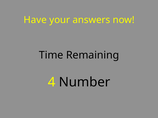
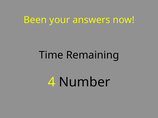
Have: Have -> Been
